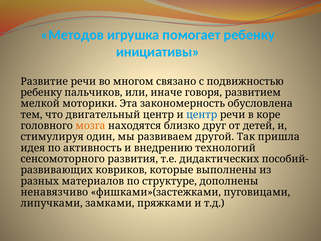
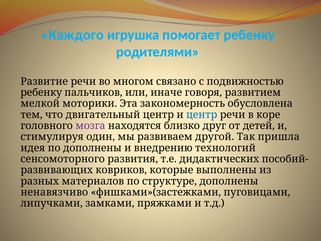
Методов: Методов -> Каждого
инициативы: инициативы -> родителями
мозга colour: orange -> purple
по активность: активность -> дополнены
